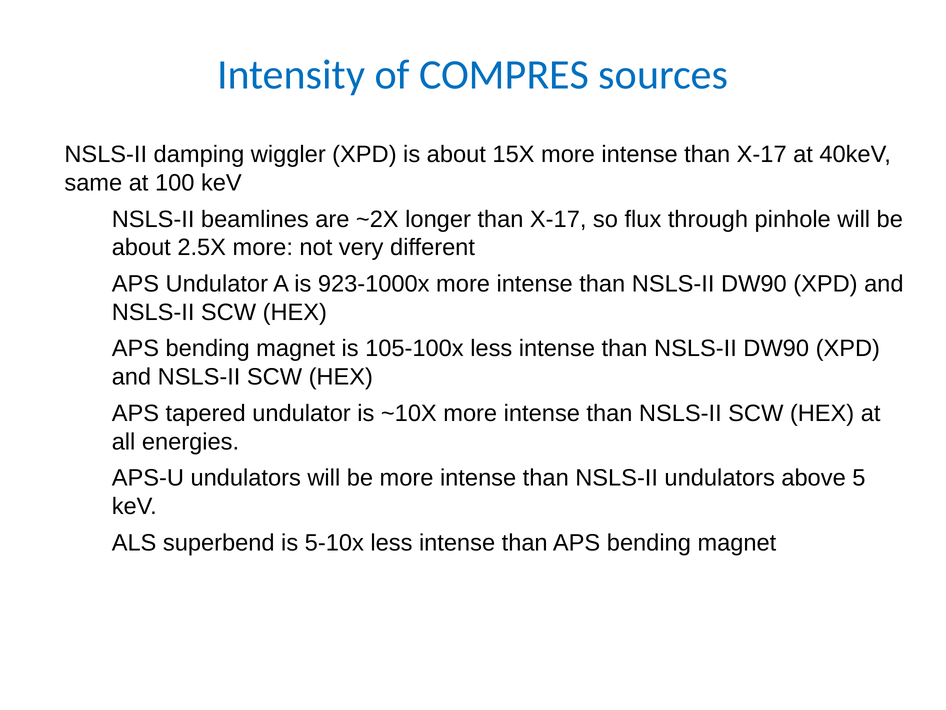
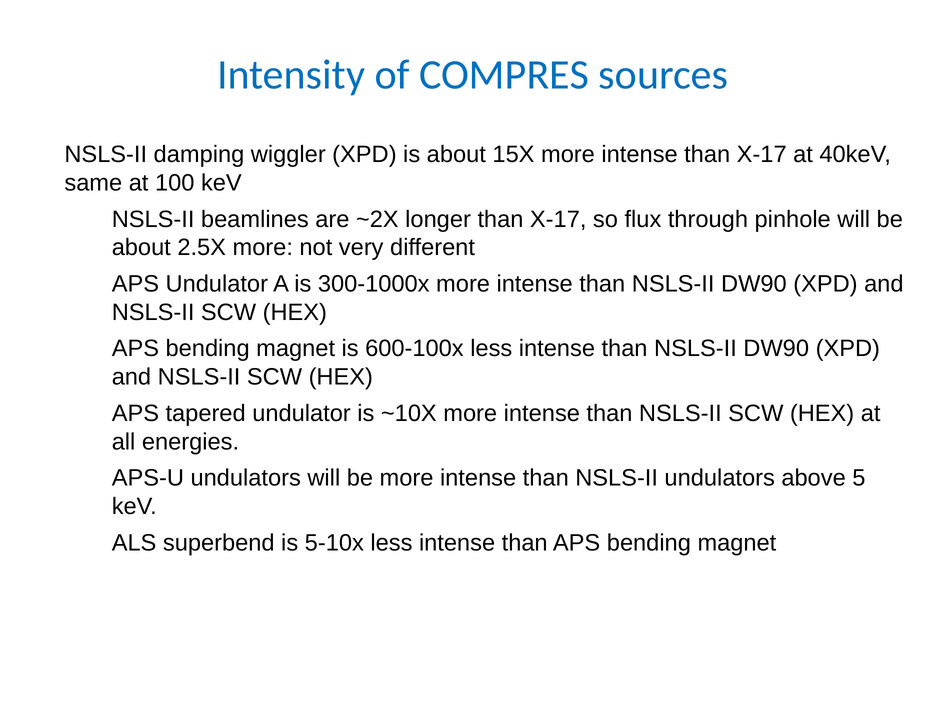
923-1000x: 923-1000x -> 300-1000x
105-100x: 105-100x -> 600-100x
